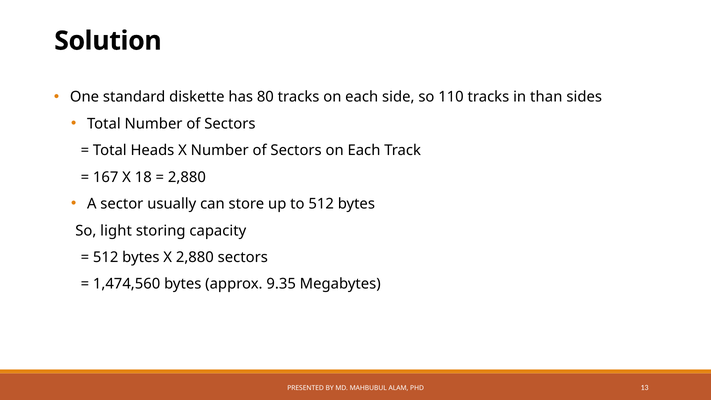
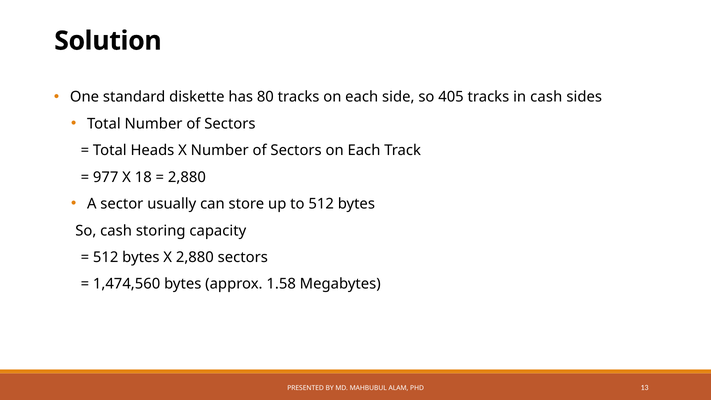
110: 110 -> 405
in than: than -> cash
167: 167 -> 977
So light: light -> cash
9.35: 9.35 -> 1.58
